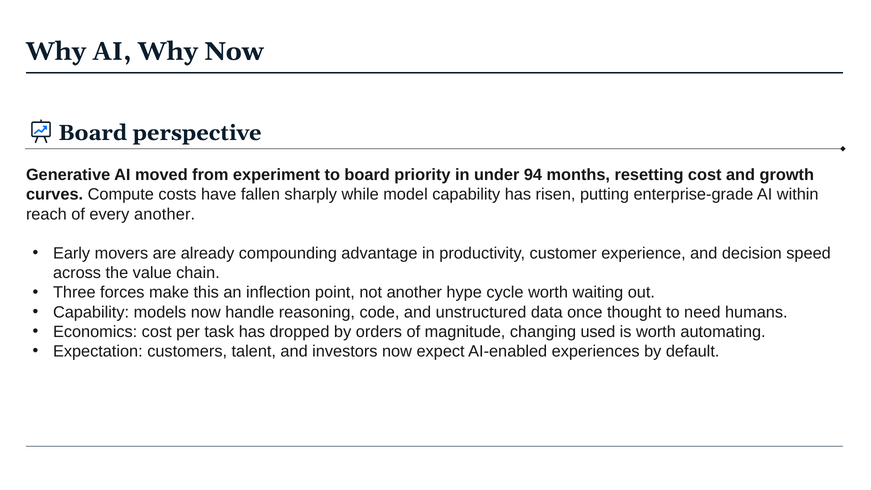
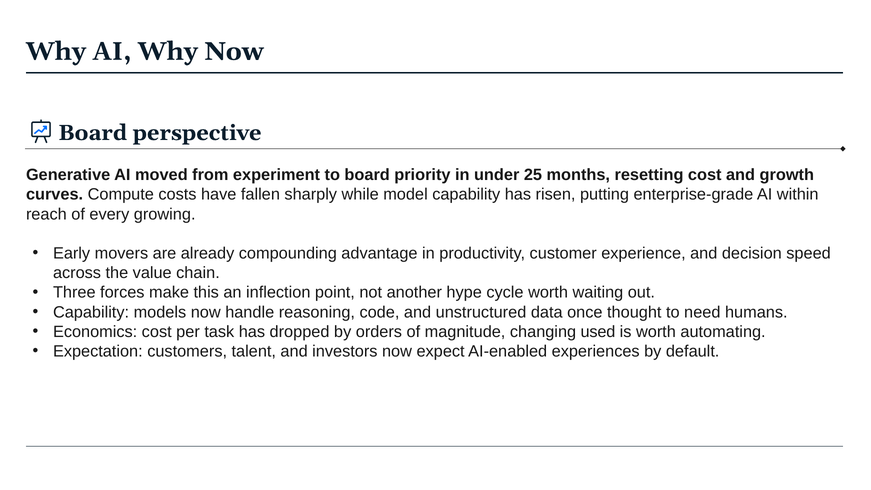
94: 94 -> 25
every another: another -> growing
